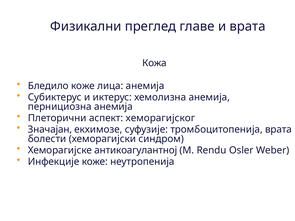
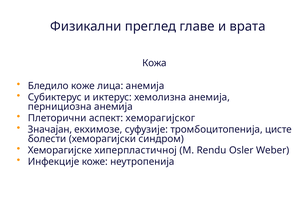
тромбоцитопенија врата: врата -> цисте
антикоагулантној: антикоагулантној -> хиперпластичној
